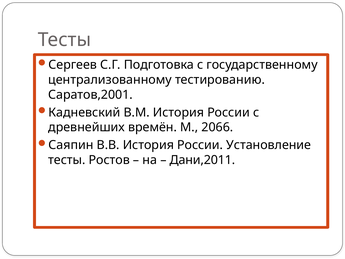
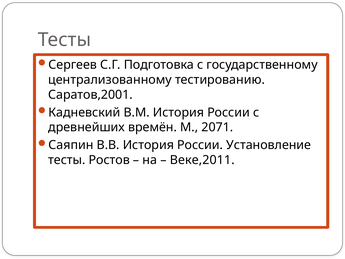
2066: 2066 -> 2071
Дани,2011: Дани,2011 -> Веке,2011
